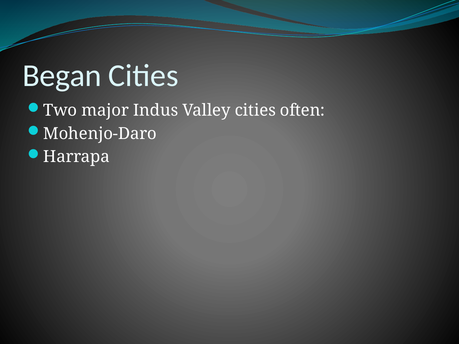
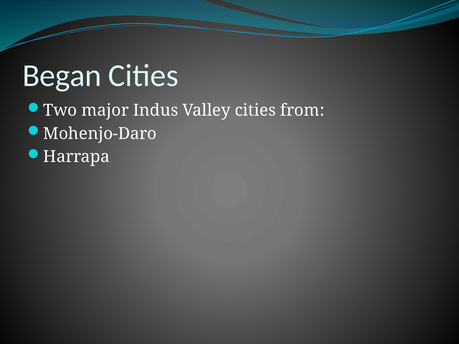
often: often -> from
